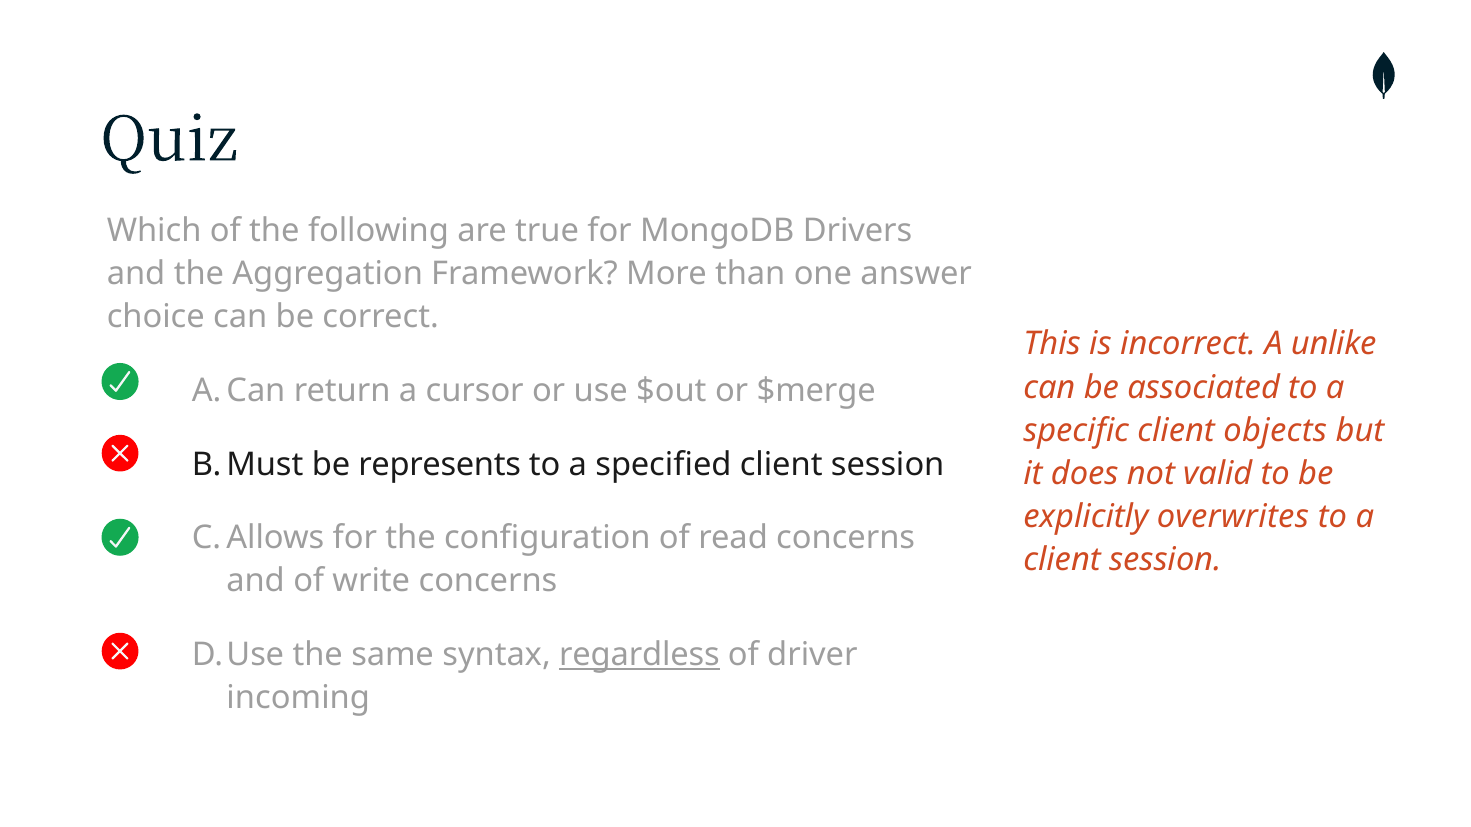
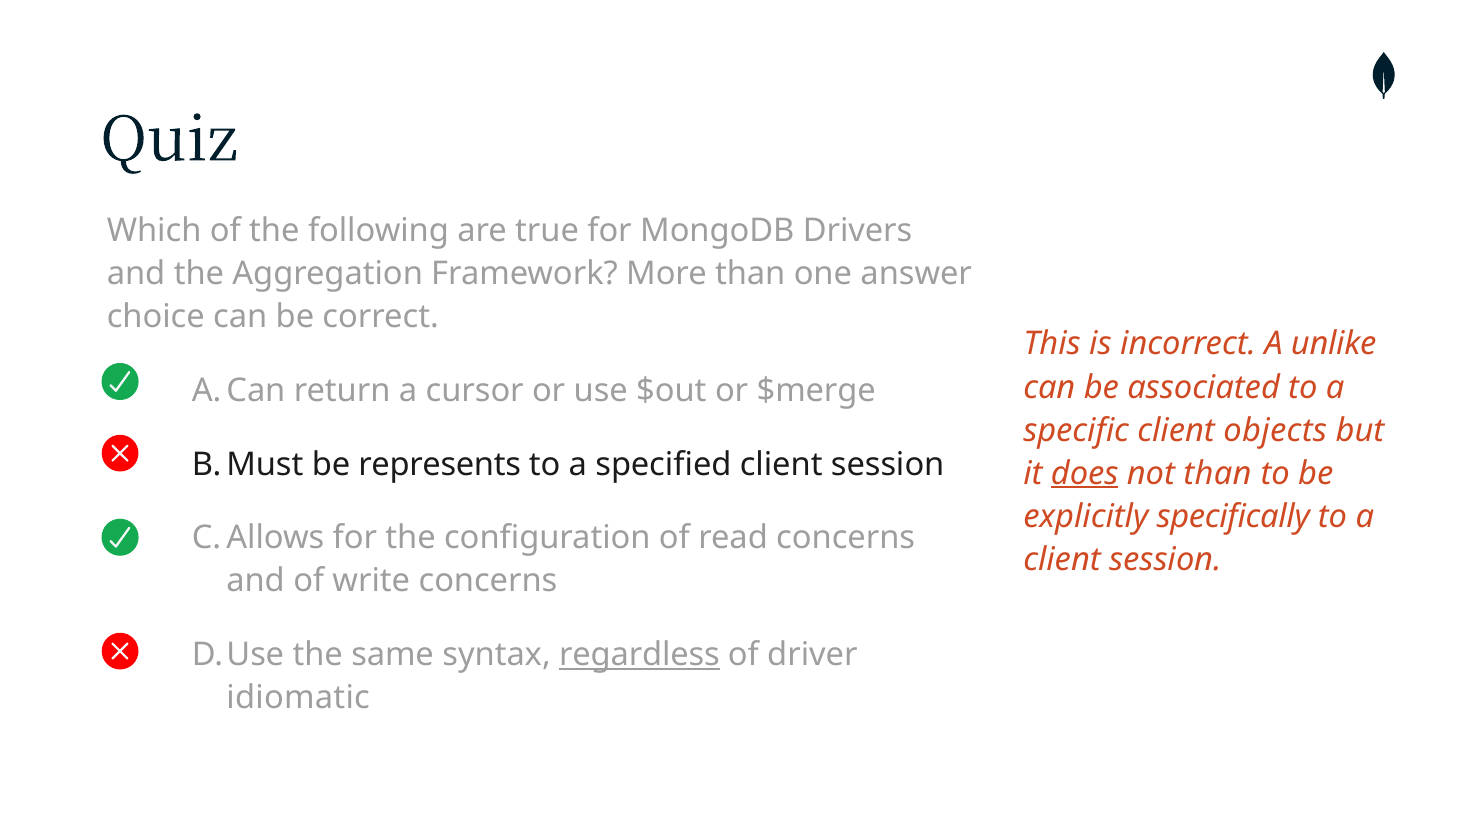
does underline: none -> present
not valid: valid -> than
overwrites: overwrites -> specifically
incoming: incoming -> idiomatic
